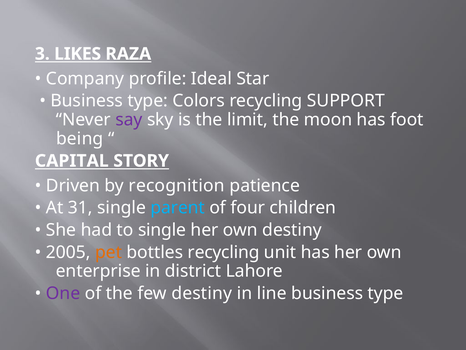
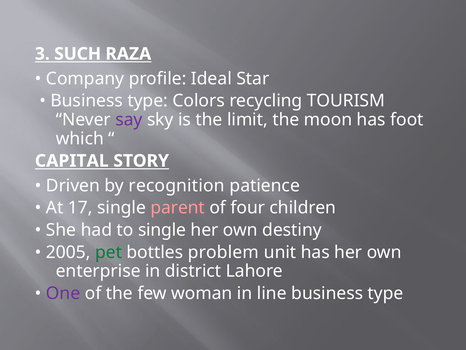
LIKES: LIKES -> SUCH
SUPPORT: SUPPORT -> TOURISM
being: being -> which
31: 31 -> 17
parent colour: light blue -> pink
pet colour: orange -> green
bottles recycling: recycling -> problem
few destiny: destiny -> woman
